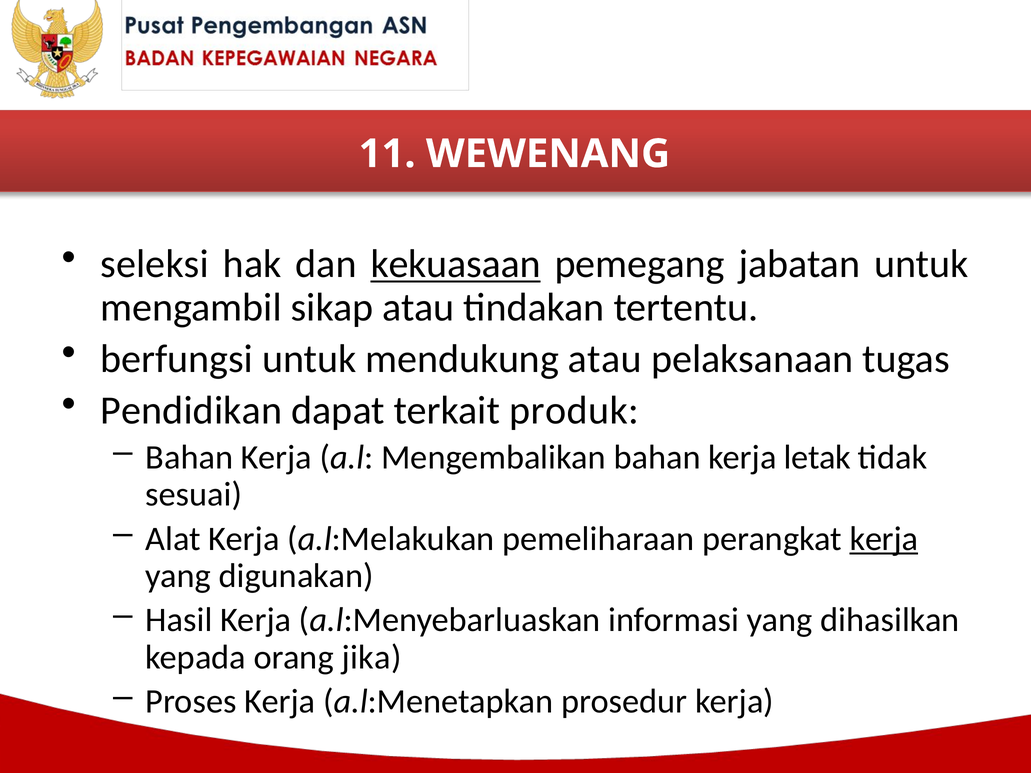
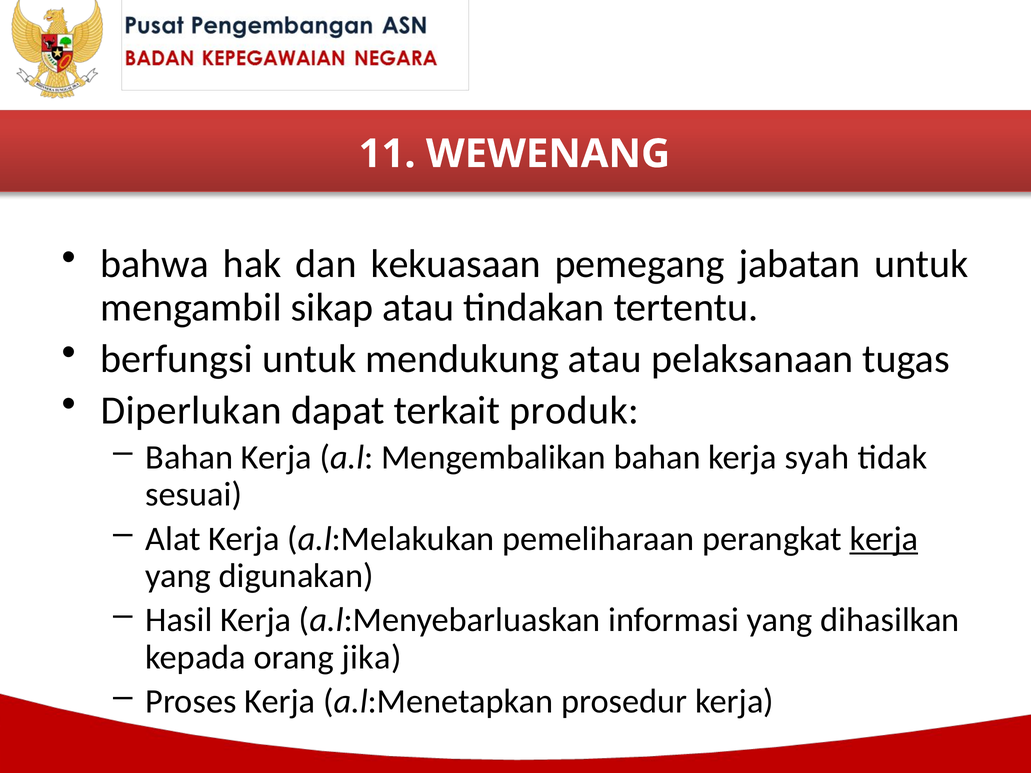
seleksi: seleksi -> bahwa
kekuasaan underline: present -> none
Pendidikan: Pendidikan -> Diperlukan
letak: letak -> syah
